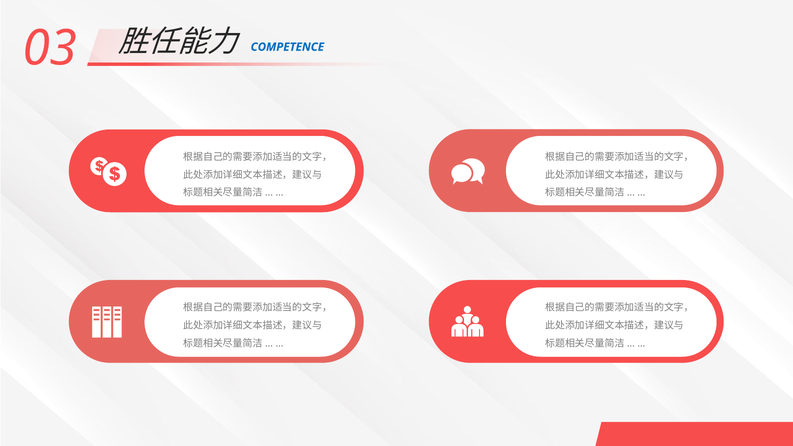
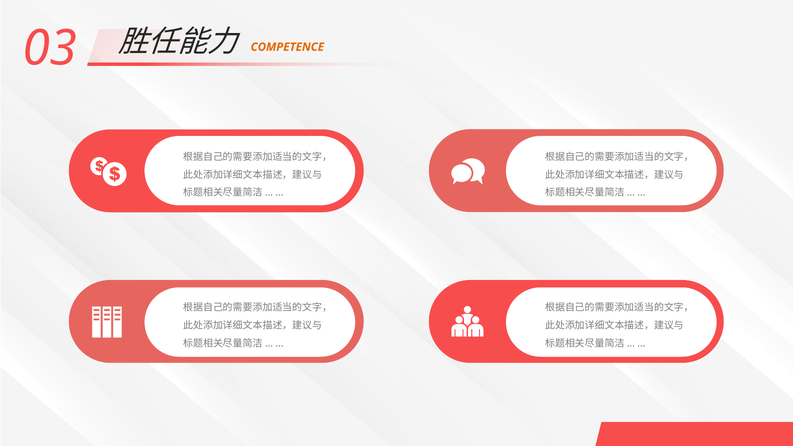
COMPETENCE colour: blue -> orange
